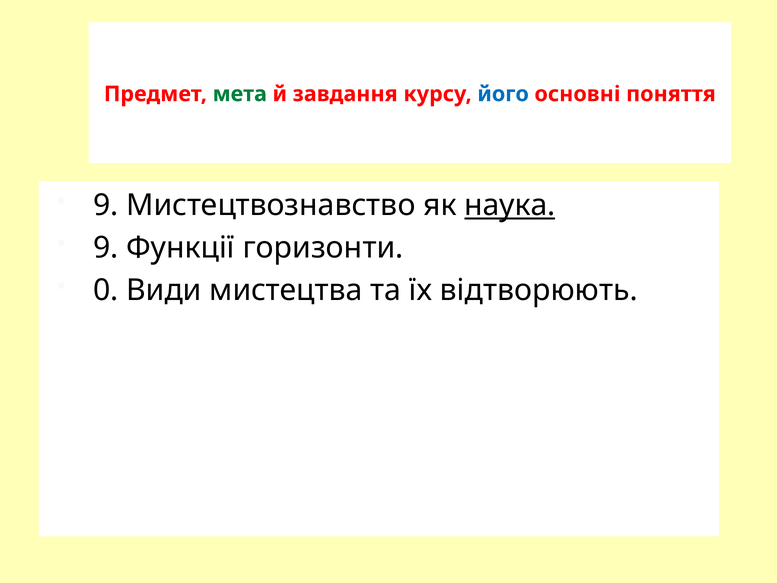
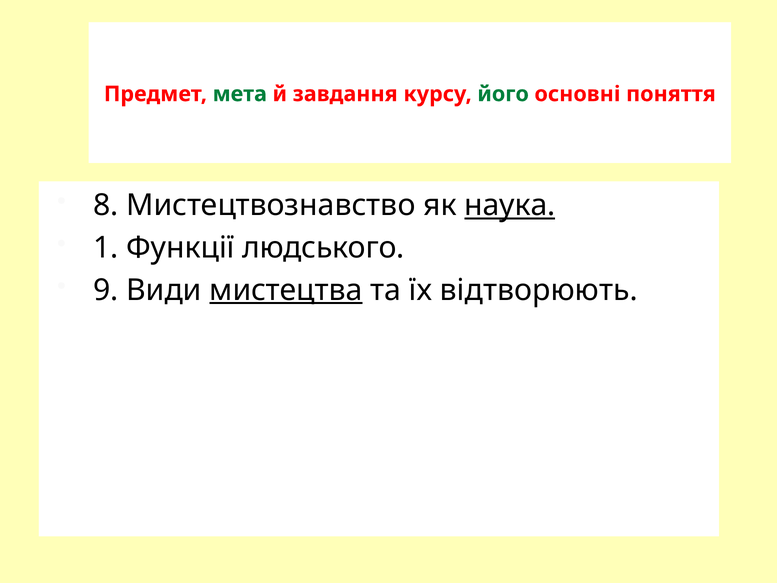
його colour: blue -> green
9 at (106, 205): 9 -> 8
9 at (106, 248): 9 -> 1
горизонти: горизонти -> людського
0: 0 -> 9
мистецтва underline: none -> present
